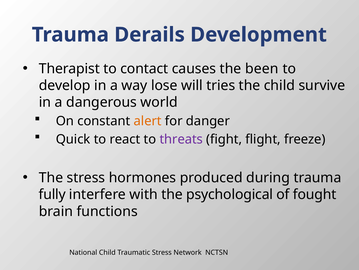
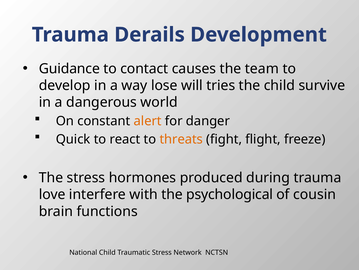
Therapist: Therapist -> Guidance
been: been -> team
threats colour: purple -> orange
fully: fully -> love
fought: fought -> cousin
